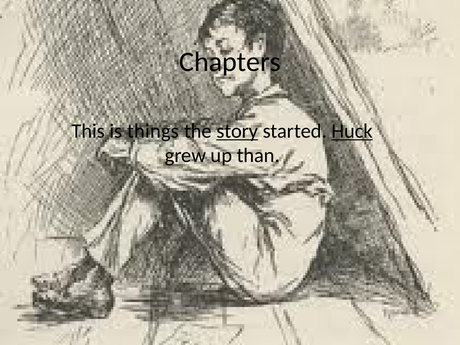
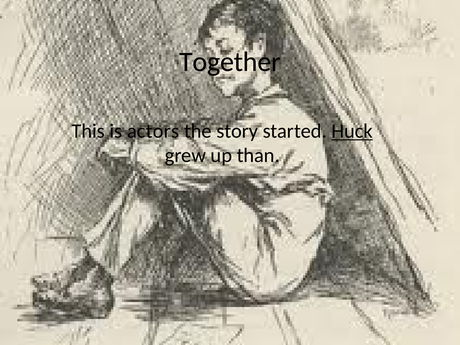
Chapters: Chapters -> Together
things: things -> actors
story underline: present -> none
